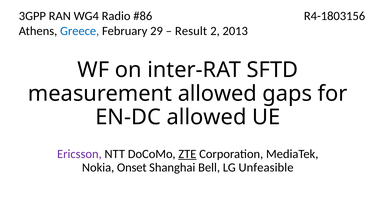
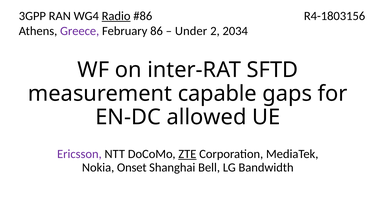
Radio underline: none -> present
Greece colour: blue -> purple
29: 29 -> 86
Result: Result -> Under
2013: 2013 -> 2034
measurement allowed: allowed -> capable
Unfeasible: Unfeasible -> Bandwidth
